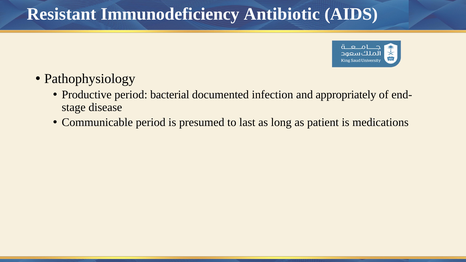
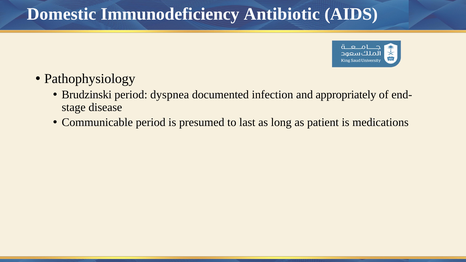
Resistant: Resistant -> Domestic
Productive: Productive -> Brudzinski
bacterial: bacterial -> dyspnea
